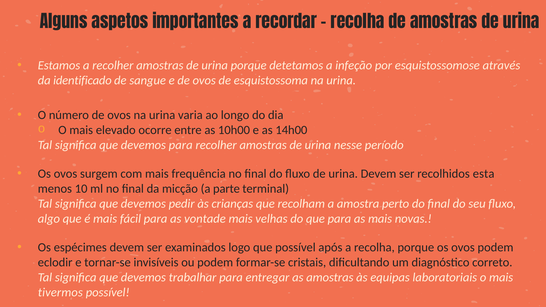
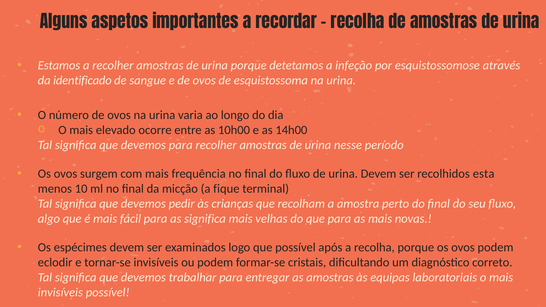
parte: parte -> fique
as vontade: vontade -> significa
tivermos at (60, 292): tivermos -> invisíveis
